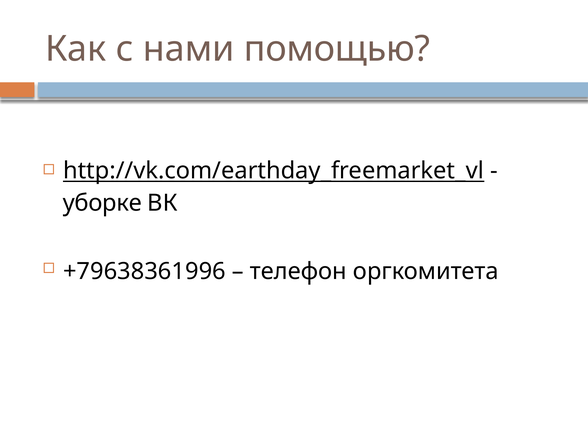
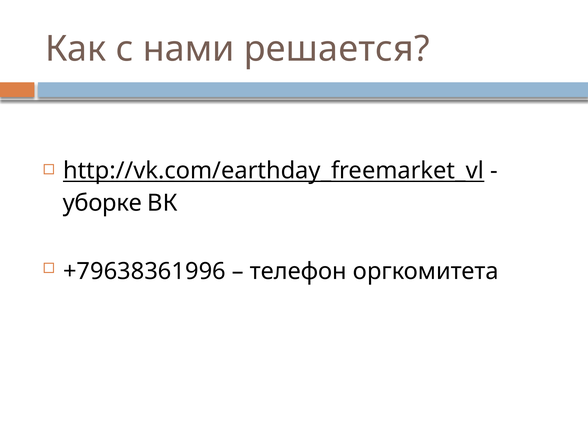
помощью: помощью -> решается
